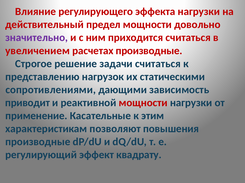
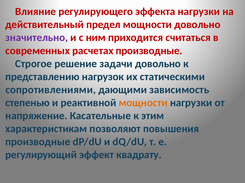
увеличением: увеличением -> современных
задачи считаться: считаться -> довольно
приводит: приводит -> степенью
мощности at (143, 103) colour: red -> orange
применение: применение -> напряжение
